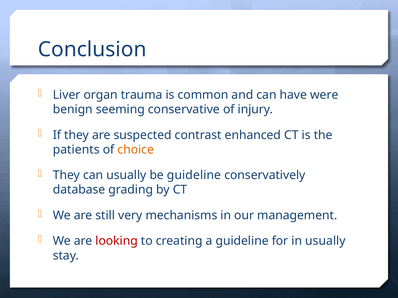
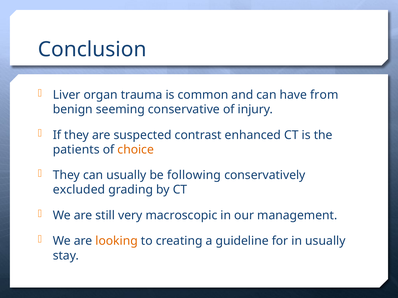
were: were -> from
be guideline: guideline -> following
database: database -> excluded
mechanisms: mechanisms -> macroscopic
looking colour: red -> orange
